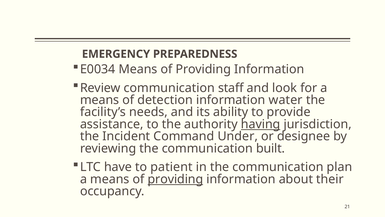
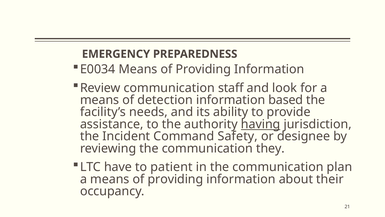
water: water -> based
Under: Under -> Safety
built: built -> they
providing at (175, 179) underline: present -> none
